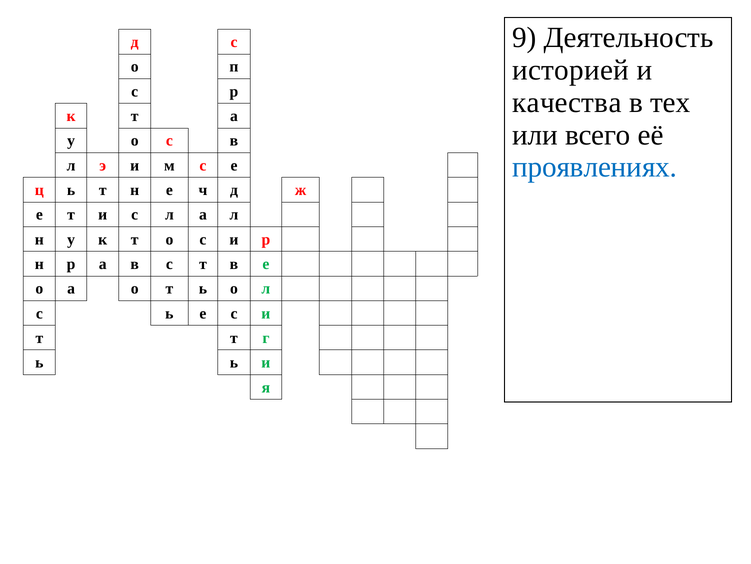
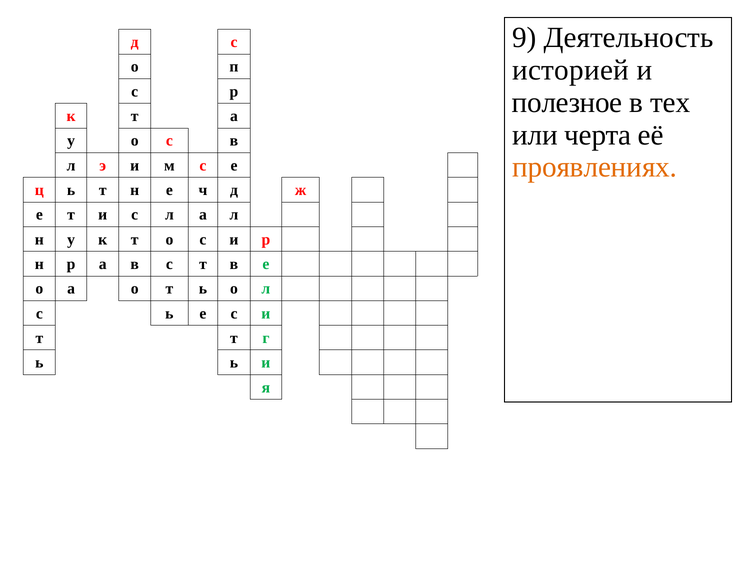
качества: качества -> полезное
всего: всего -> черта
проявлениях colour: blue -> orange
